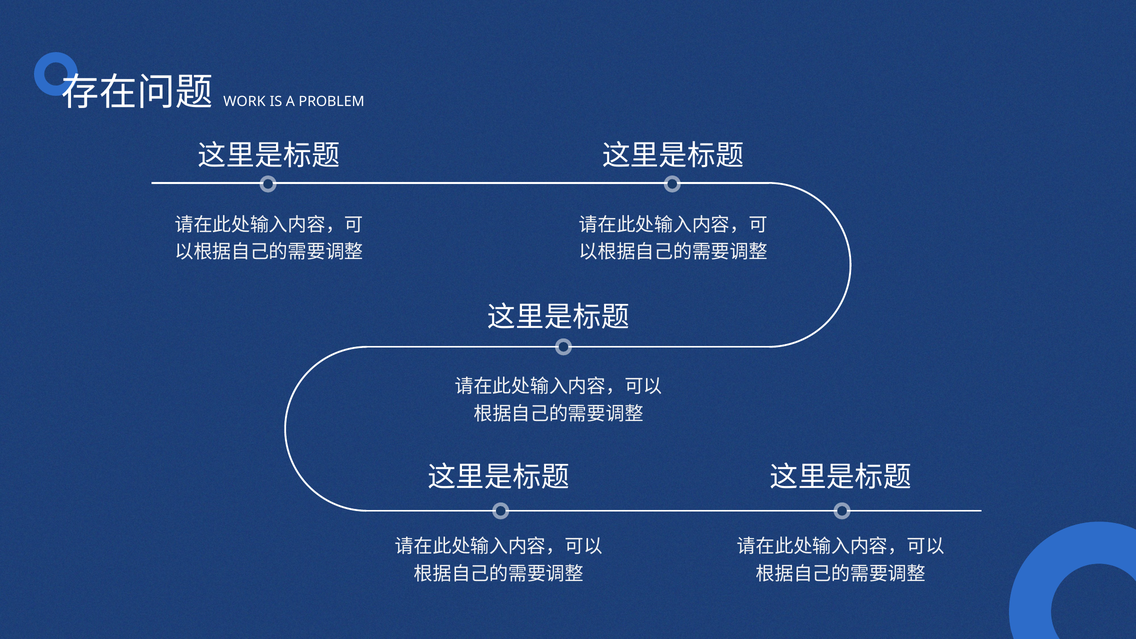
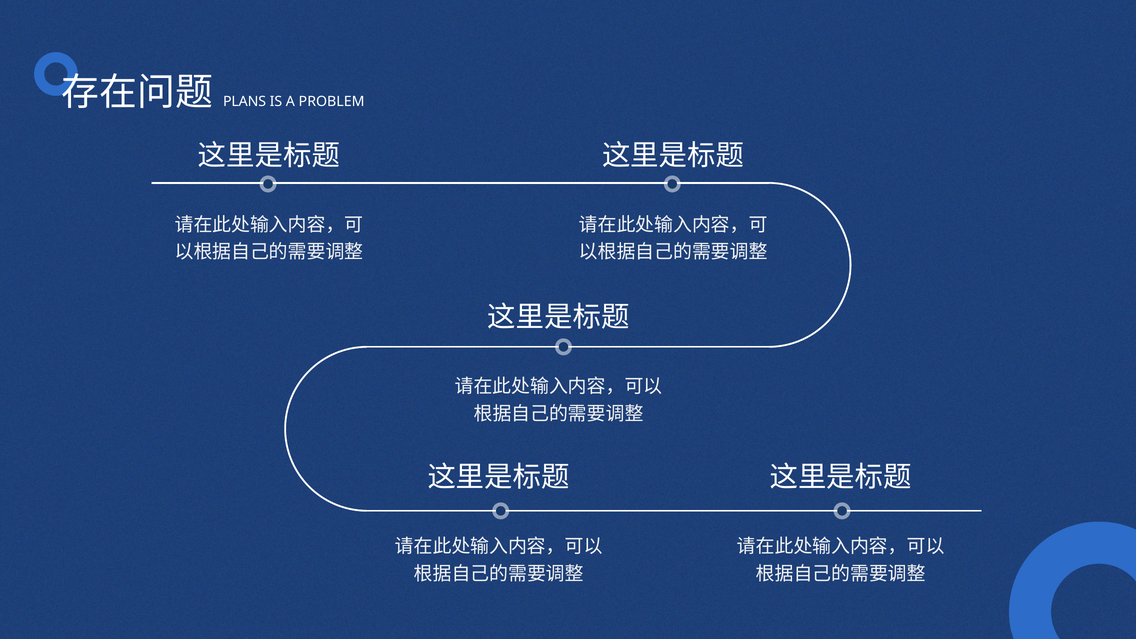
WORK: WORK -> PLANS
